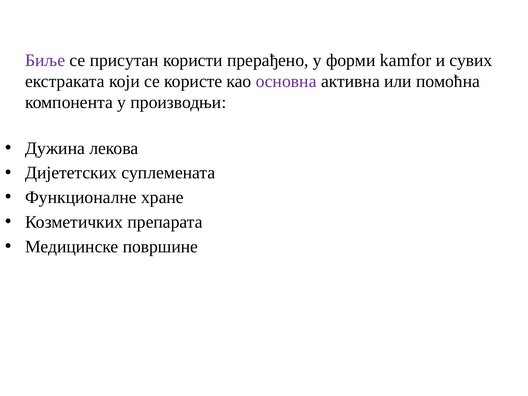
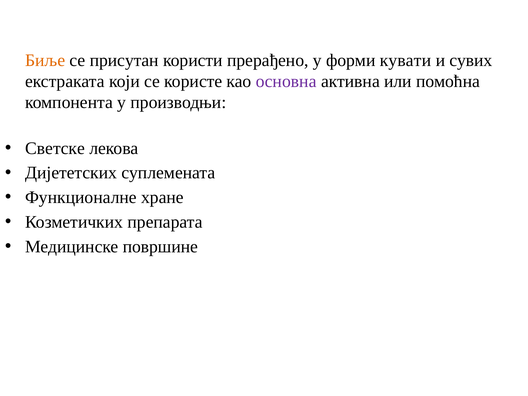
Биље colour: purple -> orange
kamfor: kamfor -> кувати
Дужина: Дужина -> Светске
